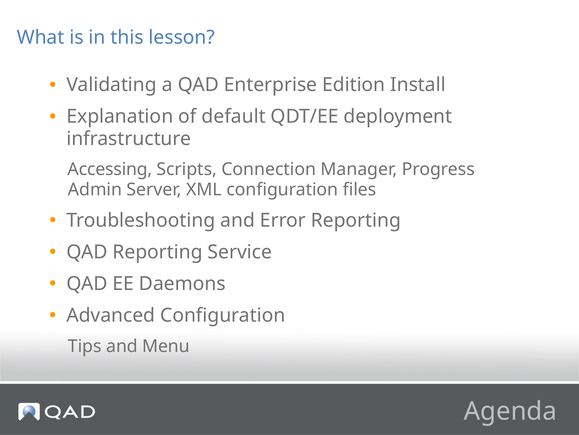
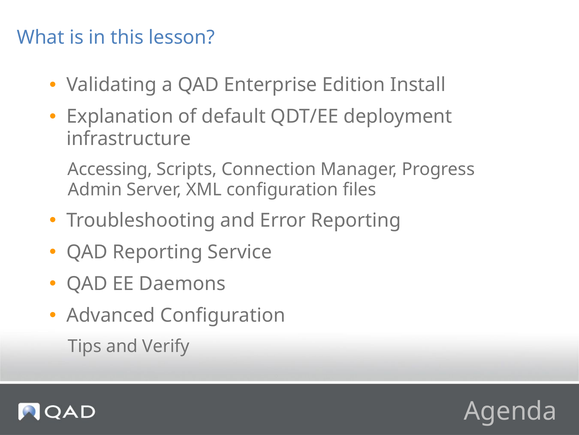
Menu: Menu -> Verify
